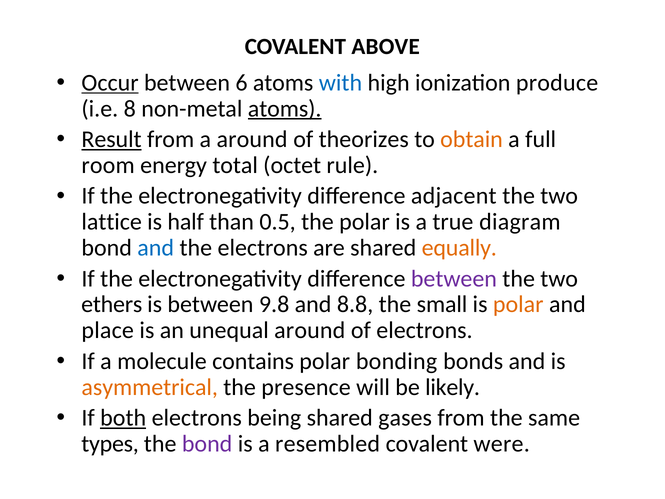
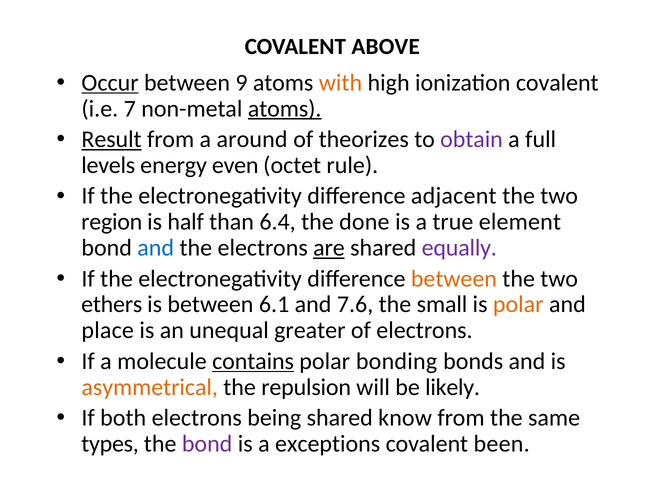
6: 6 -> 9
with colour: blue -> orange
ionization produce: produce -> covalent
8: 8 -> 7
obtain colour: orange -> purple
room: room -> levels
total: total -> even
lattice: lattice -> region
0.5: 0.5 -> 6.4
the polar: polar -> done
diagram: diagram -> element
are underline: none -> present
equally colour: orange -> purple
between at (454, 278) colour: purple -> orange
9.8: 9.8 -> 6.1
8.8: 8.8 -> 7.6
unequal around: around -> greater
contains underline: none -> present
presence: presence -> repulsion
both underline: present -> none
gases: gases -> know
resembled: resembled -> exceptions
were: were -> been
